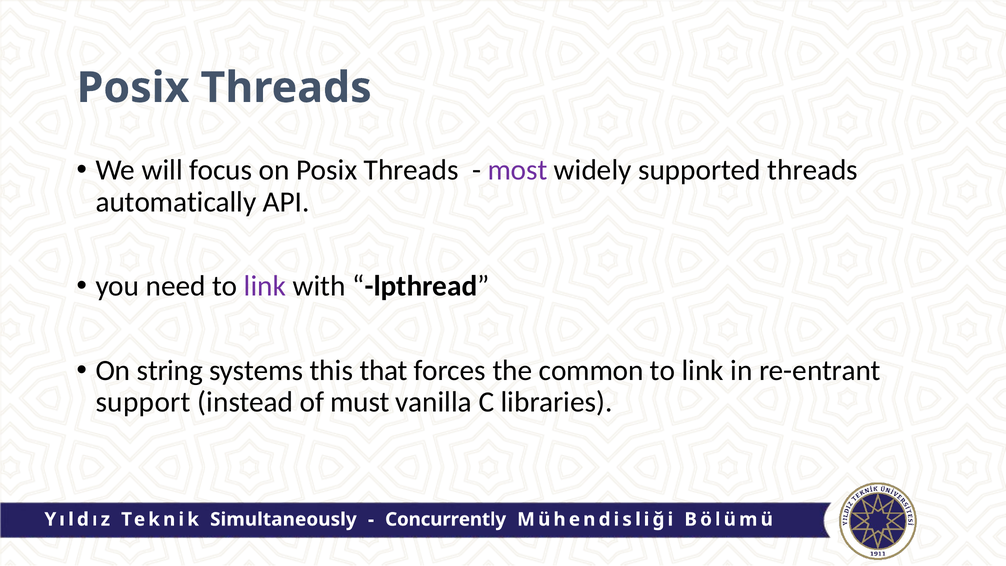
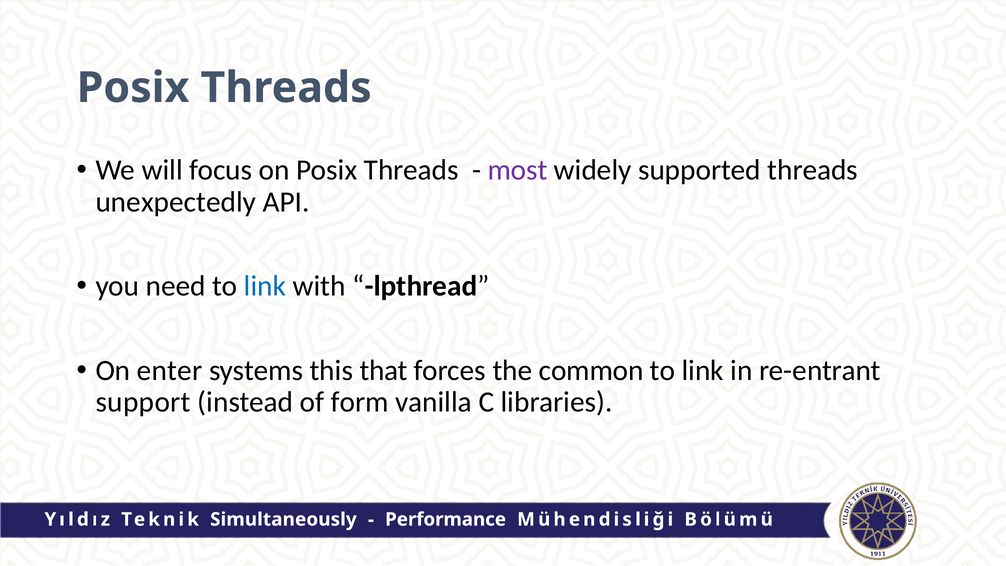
automatically: automatically -> unexpectedly
link at (265, 286) colour: purple -> blue
string: string -> enter
must: must -> form
Concurrently: Concurrently -> Performance
